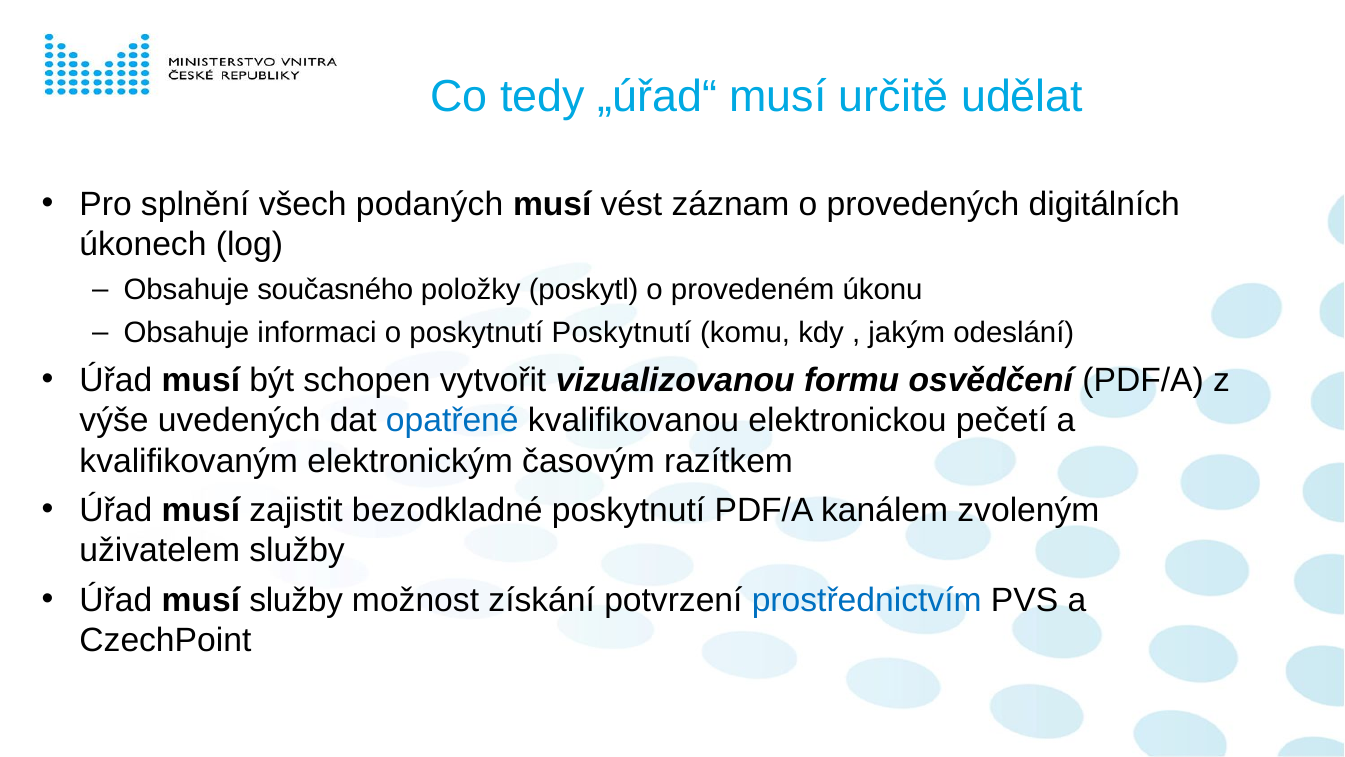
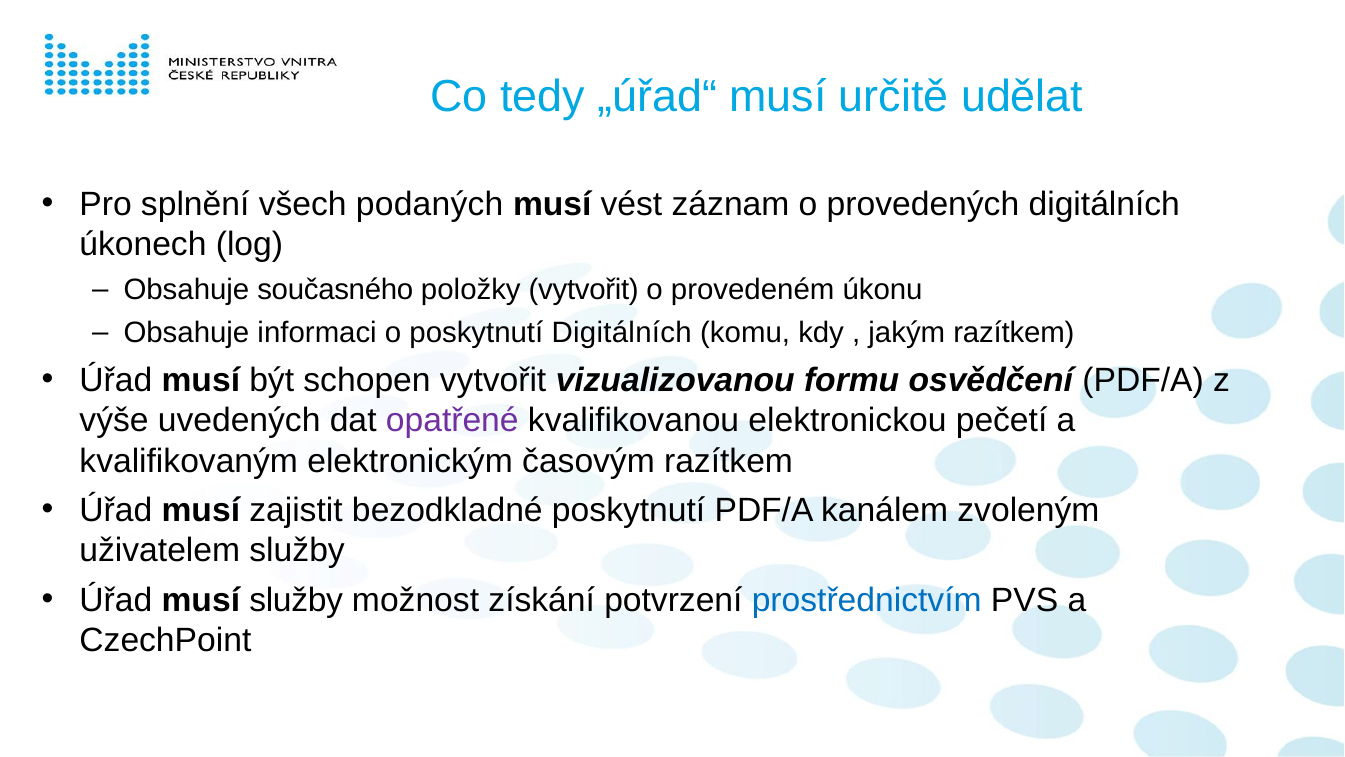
položky poskytl: poskytl -> vytvořit
poskytnutí Poskytnutí: Poskytnutí -> Digitálních
jakým odeslání: odeslání -> razítkem
opatřené colour: blue -> purple
